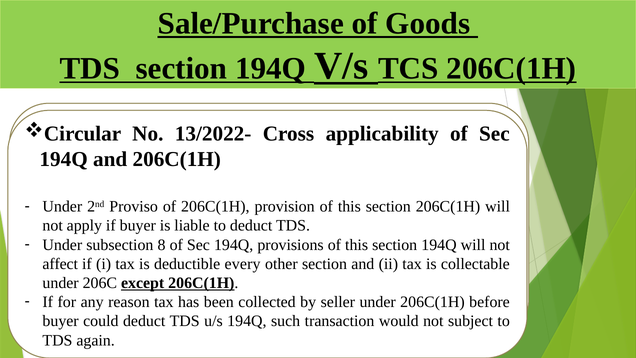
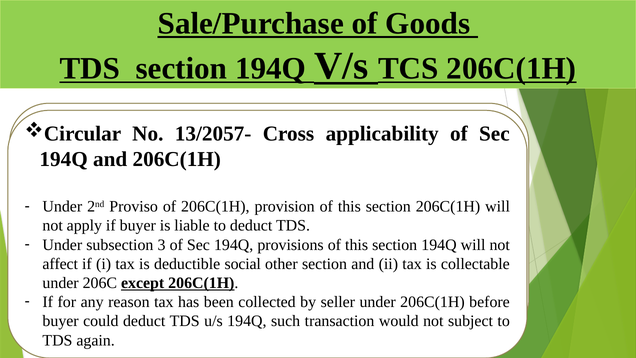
13/2022-: 13/2022- -> 13/2057-
8: 8 -> 3
every: every -> social
